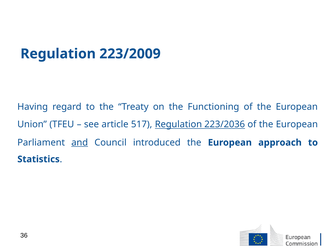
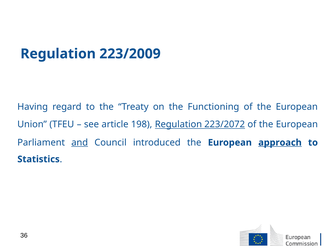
517: 517 -> 198
223/2036: 223/2036 -> 223/2072
approach underline: none -> present
